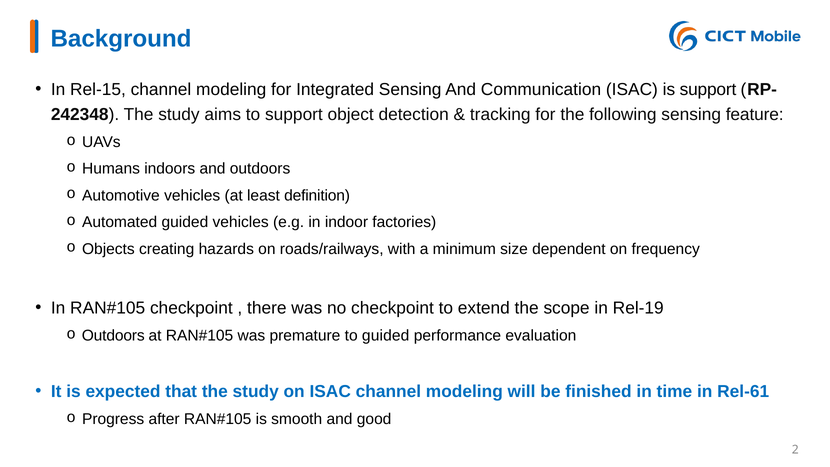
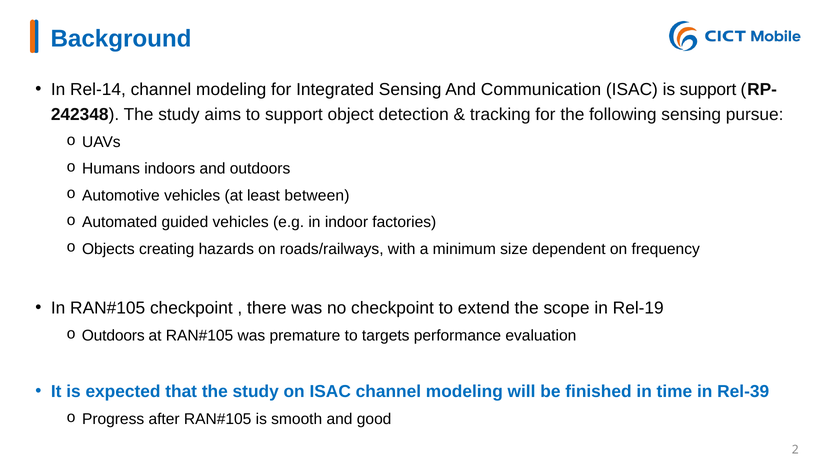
Rel-15: Rel-15 -> Rel-14
feature: feature -> pursue
definition: definition -> between
to guided: guided -> targets
Rel-61: Rel-61 -> Rel-39
